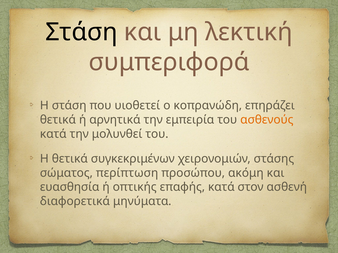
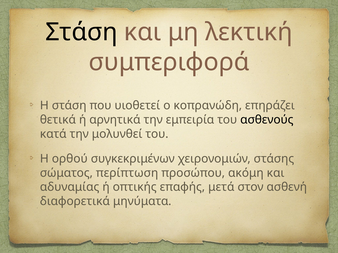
ασθενούς colour: orange -> black
Η θετικά: θετικά -> ορθού
ευασθησία: ευασθησία -> αδυναμίας
επαφής κατά: κατά -> μετά
